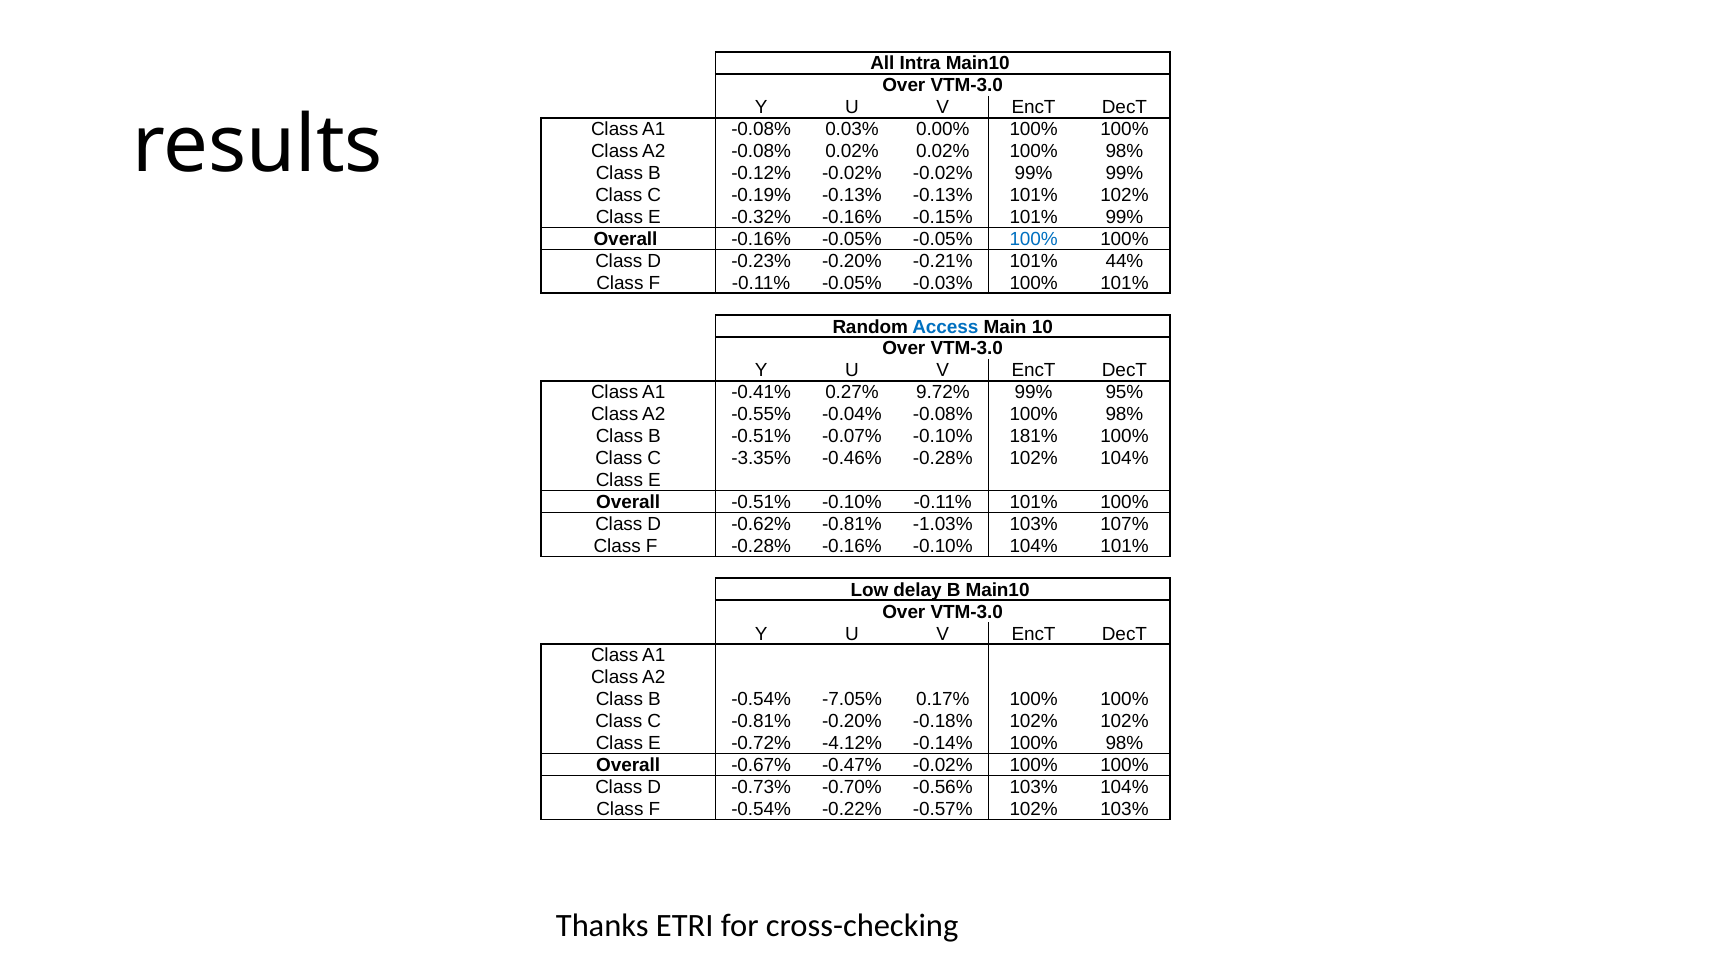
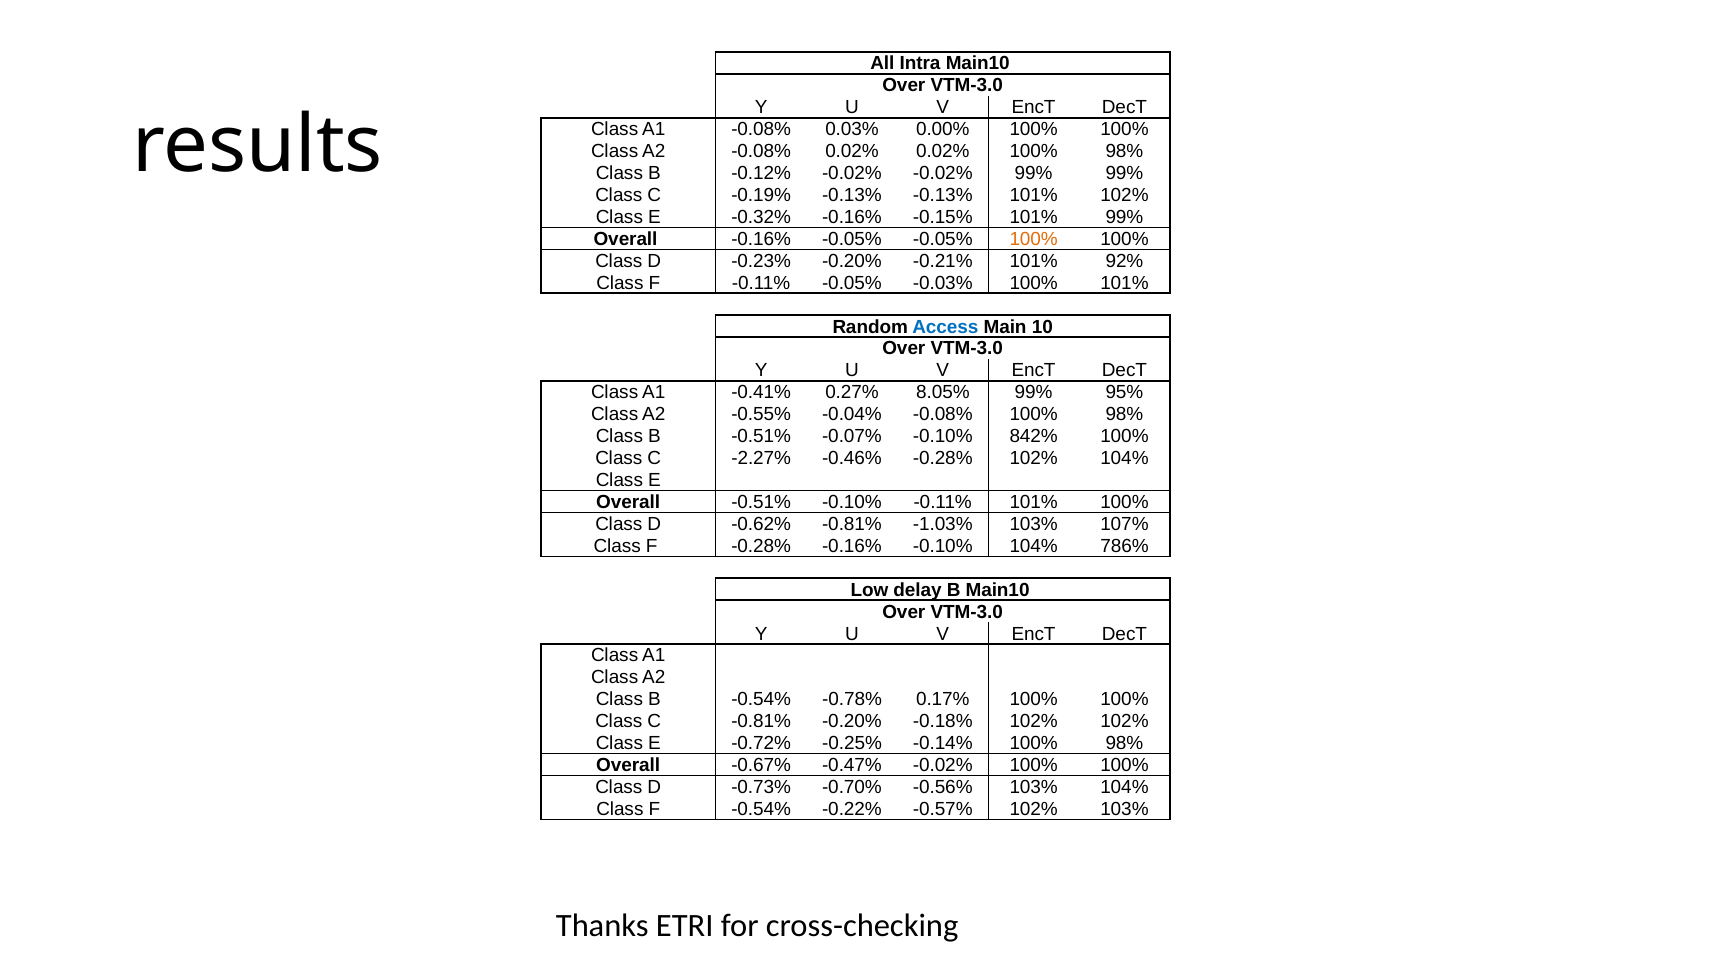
100% at (1034, 239) colour: blue -> orange
44%: 44% -> 92%
9.72%: 9.72% -> 8.05%
181%: 181% -> 842%
-3.35%: -3.35% -> -2.27%
104% 101%: 101% -> 786%
-7.05%: -7.05% -> -0.78%
-4.12%: -4.12% -> -0.25%
